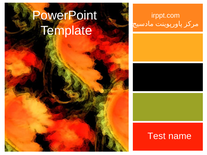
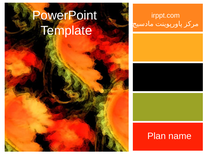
Test: Test -> Plan
